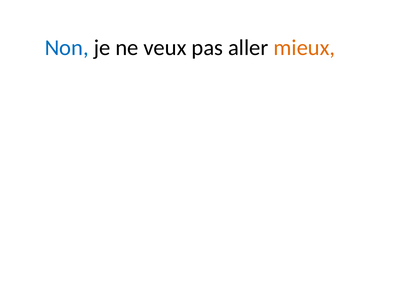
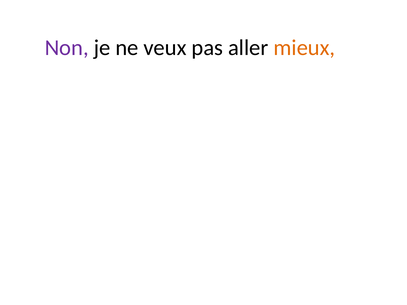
Non colour: blue -> purple
